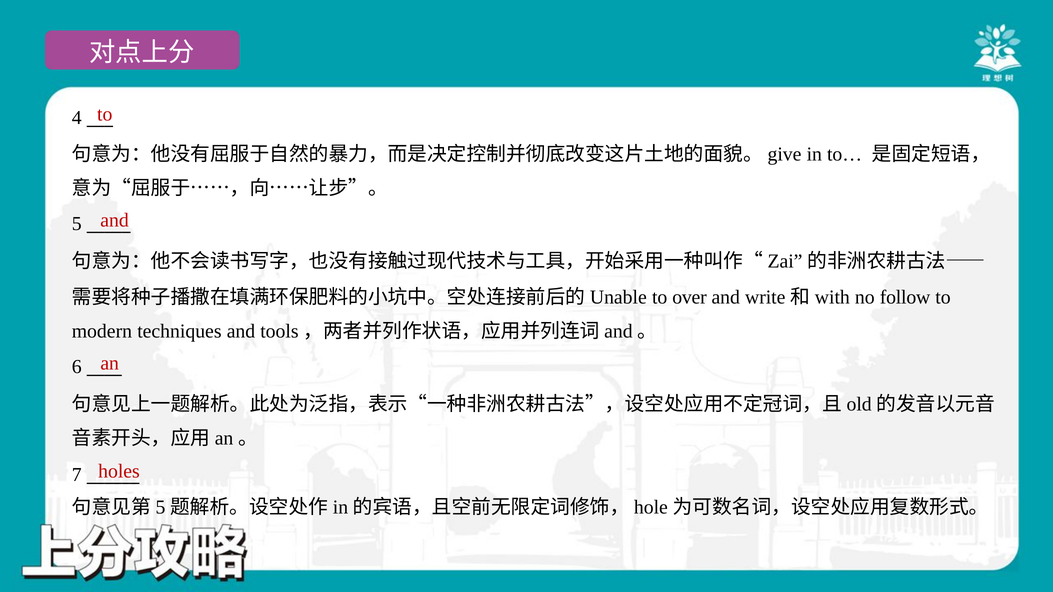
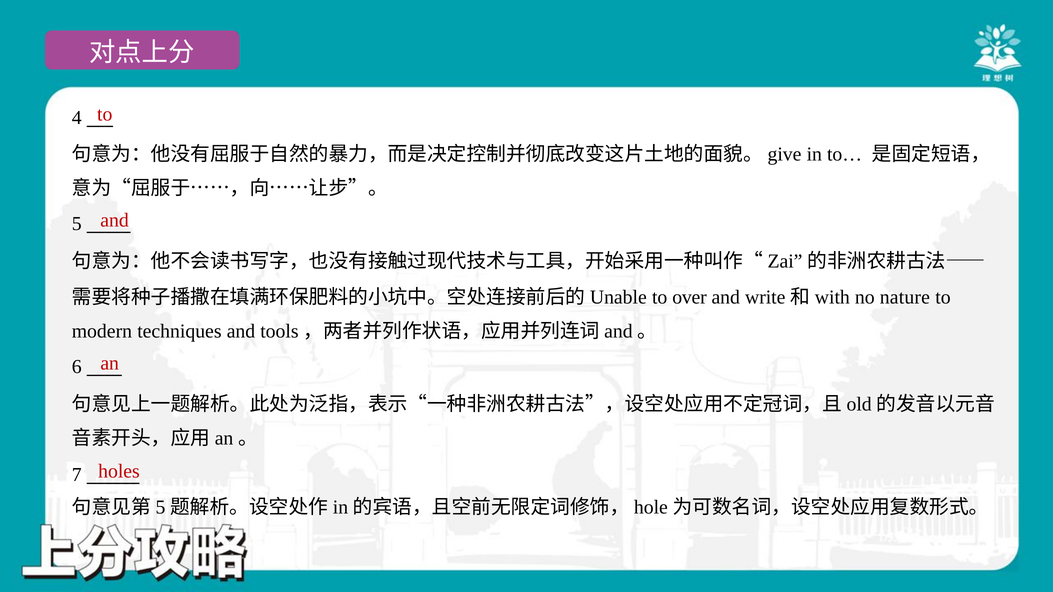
follow: follow -> nature
